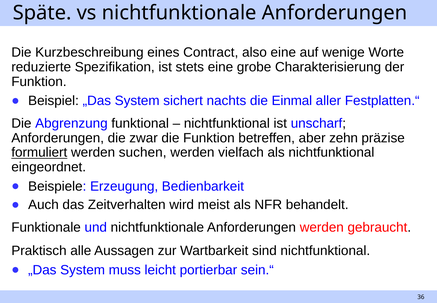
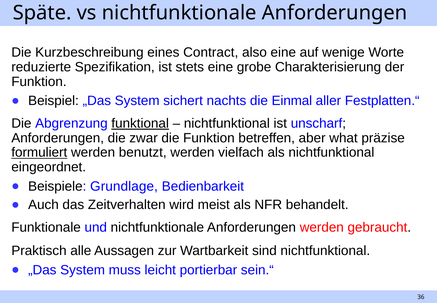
funktional underline: none -> present
zehn: zehn -> what
suchen: suchen -> benutzt
Erzeugung: Erzeugung -> Grundlage
